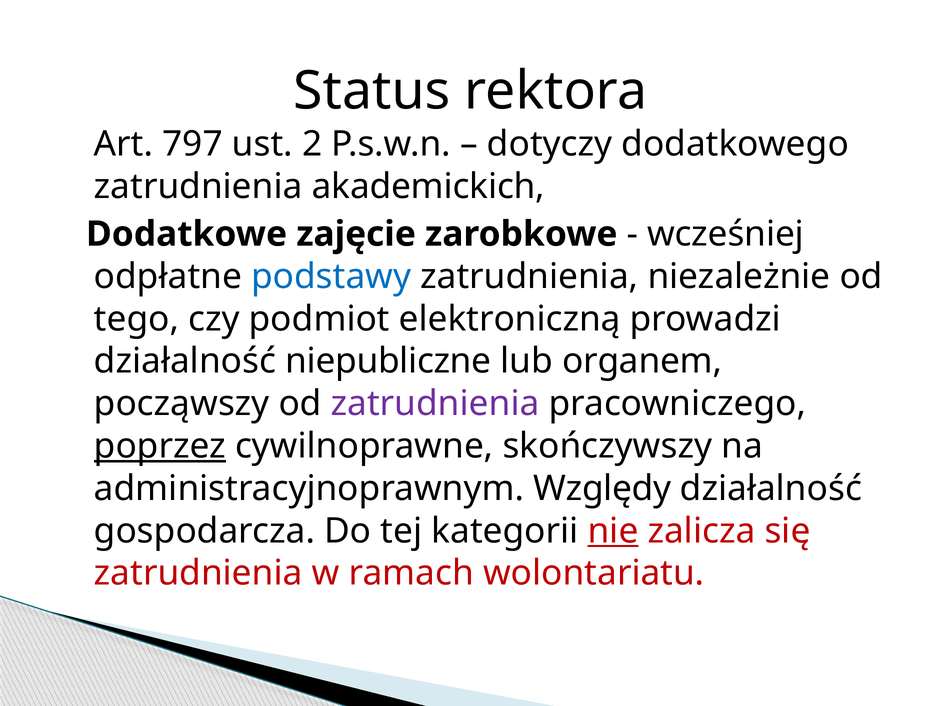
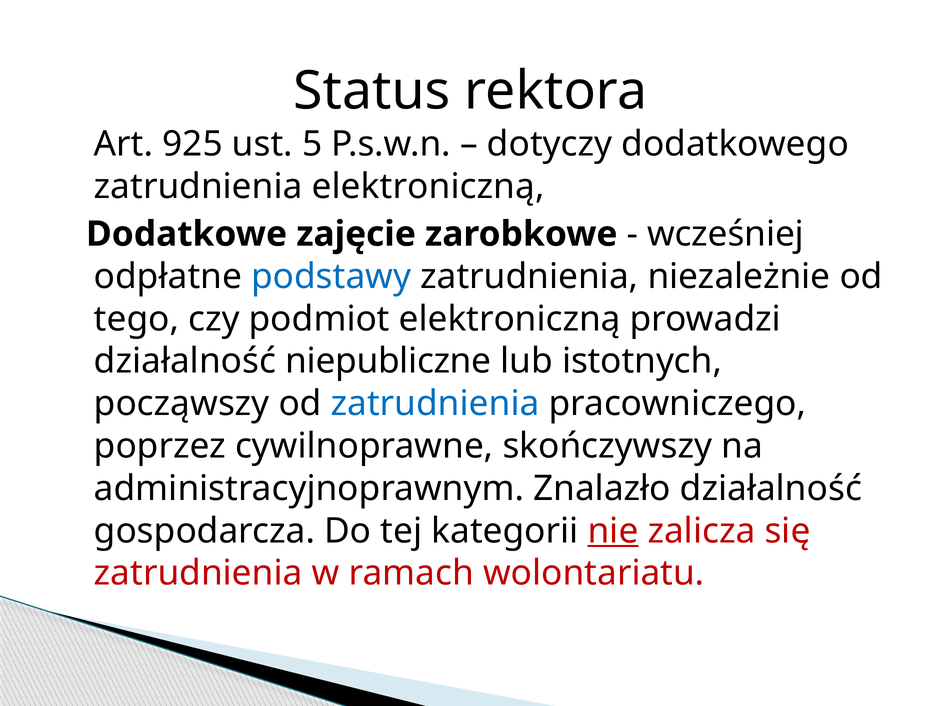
797: 797 -> 925
2: 2 -> 5
zatrudnienia akademickich: akademickich -> elektroniczną
organem: organem -> istotnych
zatrudnienia at (435, 404) colour: purple -> blue
poprzez underline: present -> none
Względy: Względy -> Znalazło
